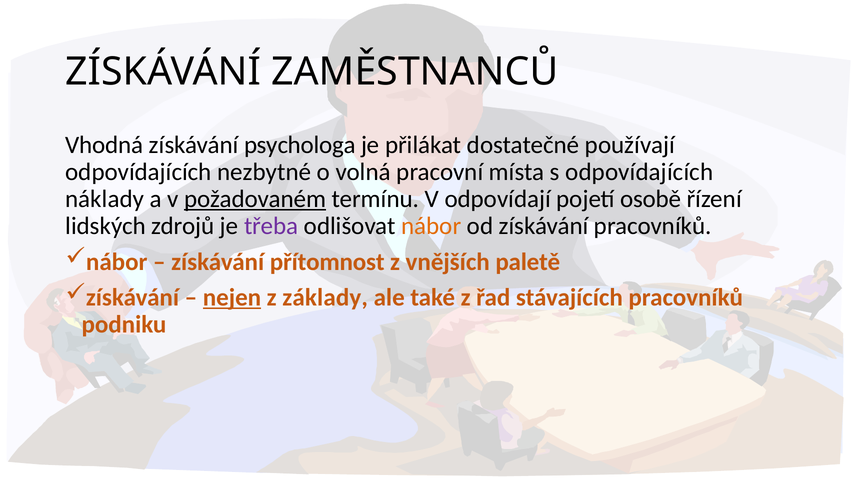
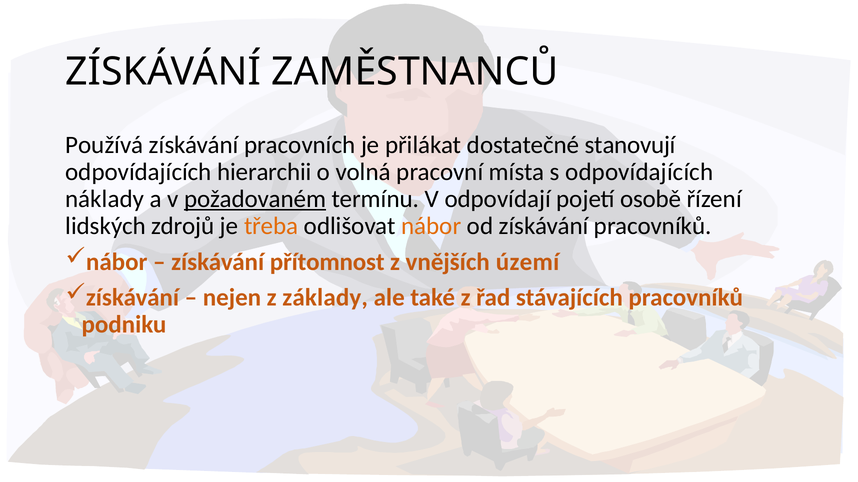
Vhodná: Vhodná -> Používá
psychologa: psychologa -> pracovních
používají: používají -> stanovují
nezbytné: nezbytné -> hierarchii
třeba colour: purple -> orange
paletě: paletě -> území
nejen underline: present -> none
